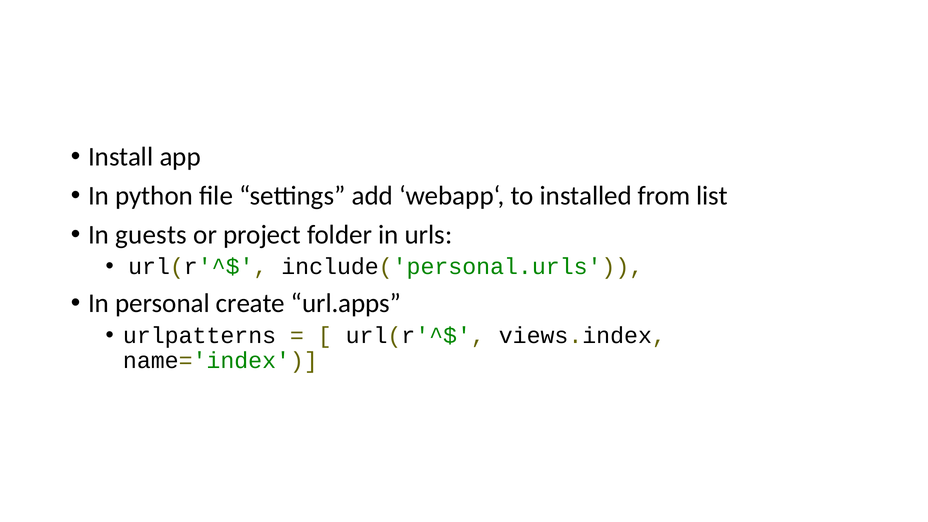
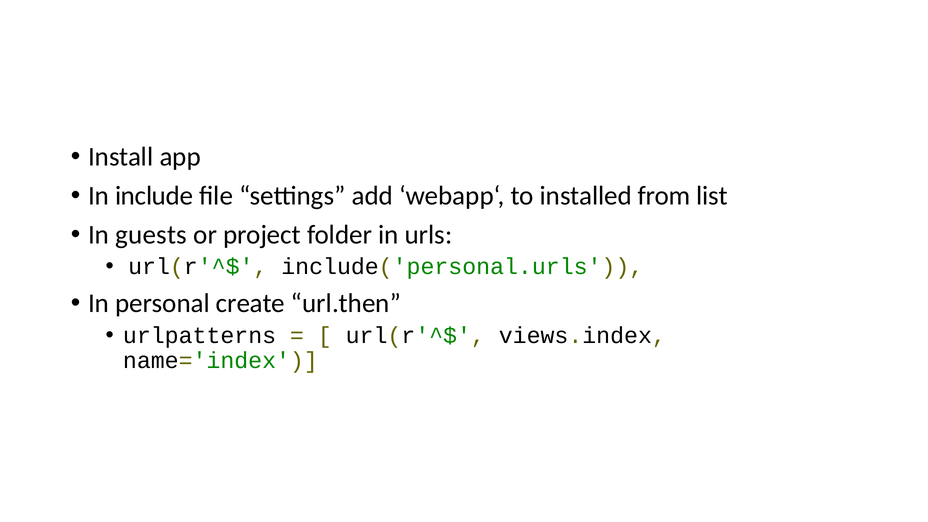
python: python -> include
url.apps: url.apps -> url.then
